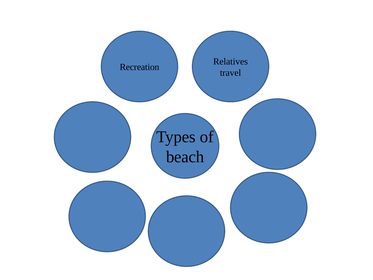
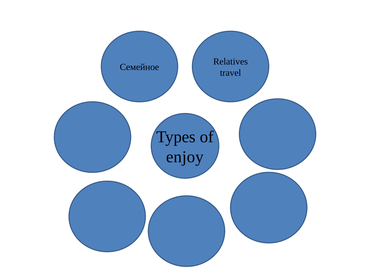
Recreation: Recreation -> Семейное
beach: beach -> enjoy
